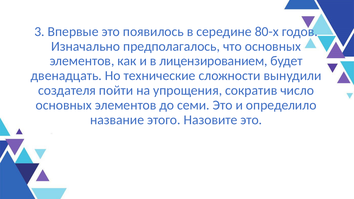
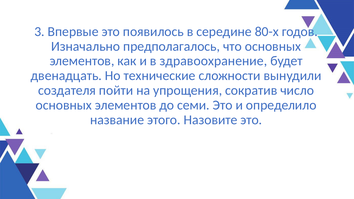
лицензированием: лицензированием -> здравоохранение
